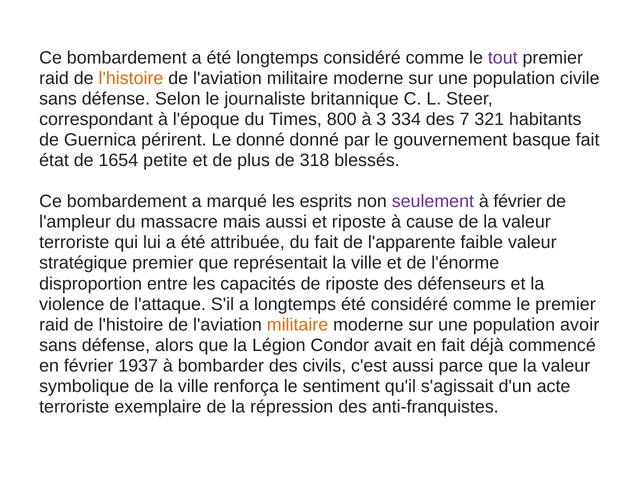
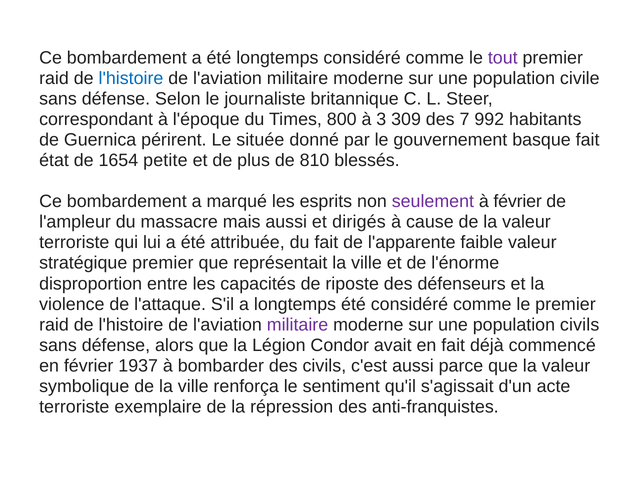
l'histoire at (131, 78) colour: orange -> blue
334: 334 -> 309
321: 321 -> 992
Le donné: donné -> située
318: 318 -> 810
et riposte: riposte -> dirigés
militaire at (297, 325) colour: orange -> purple
population avoir: avoir -> civils
